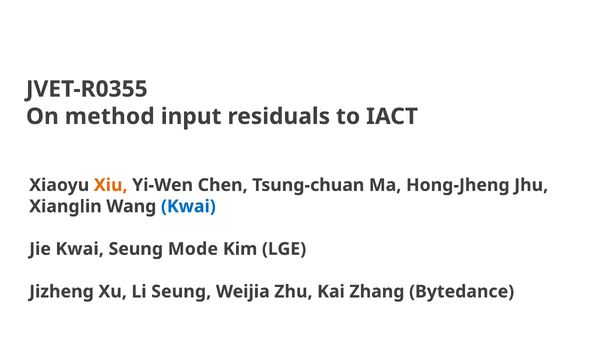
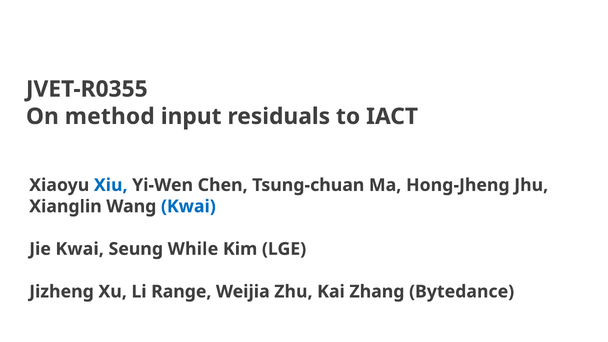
Xiu colour: orange -> blue
Mode: Mode -> While
Li Seung: Seung -> Range
